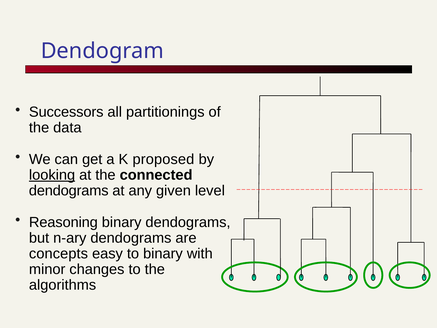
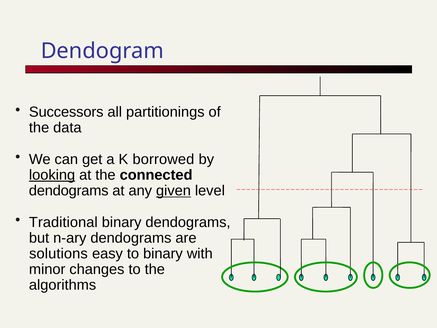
proposed: proposed -> borrowed
given underline: none -> present
Reasoning: Reasoning -> Traditional
concepts: concepts -> solutions
